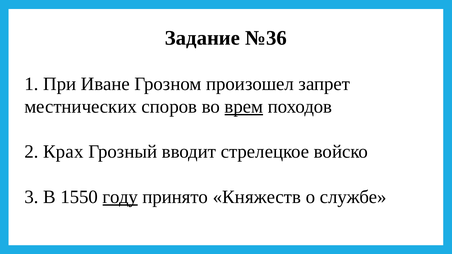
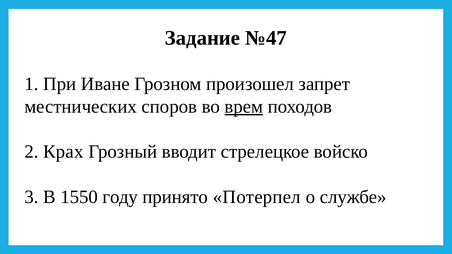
№36: №36 -> №47
году underline: present -> none
Княжеств: Княжеств -> Потерпел
